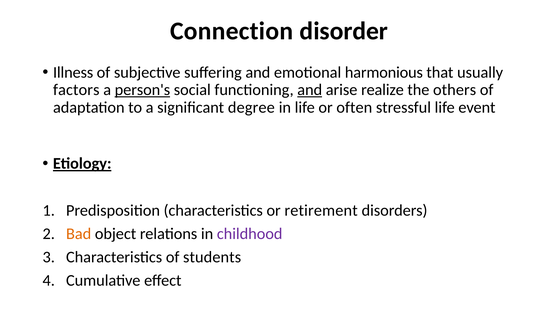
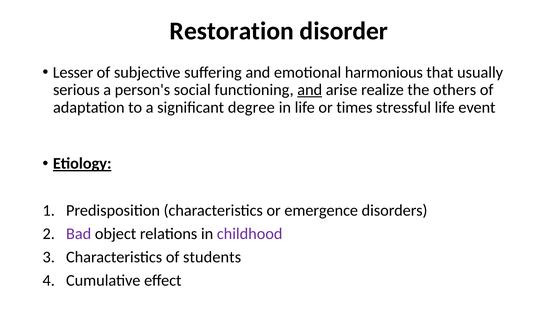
Connection: Connection -> Restoration
Illness: Illness -> Lesser
factors: factors -> serious
person's underline: present -> none
often: often -> times
retirement: retirement -> emergence
Bad colour: orange -> purple
